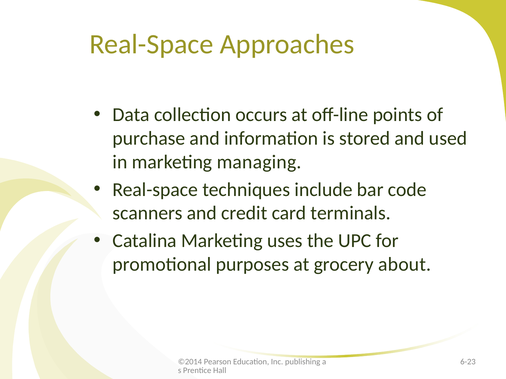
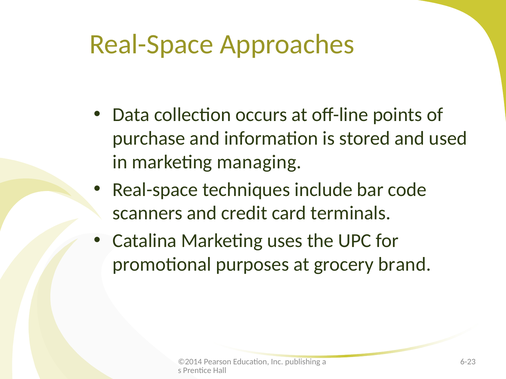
about: about -> brand
